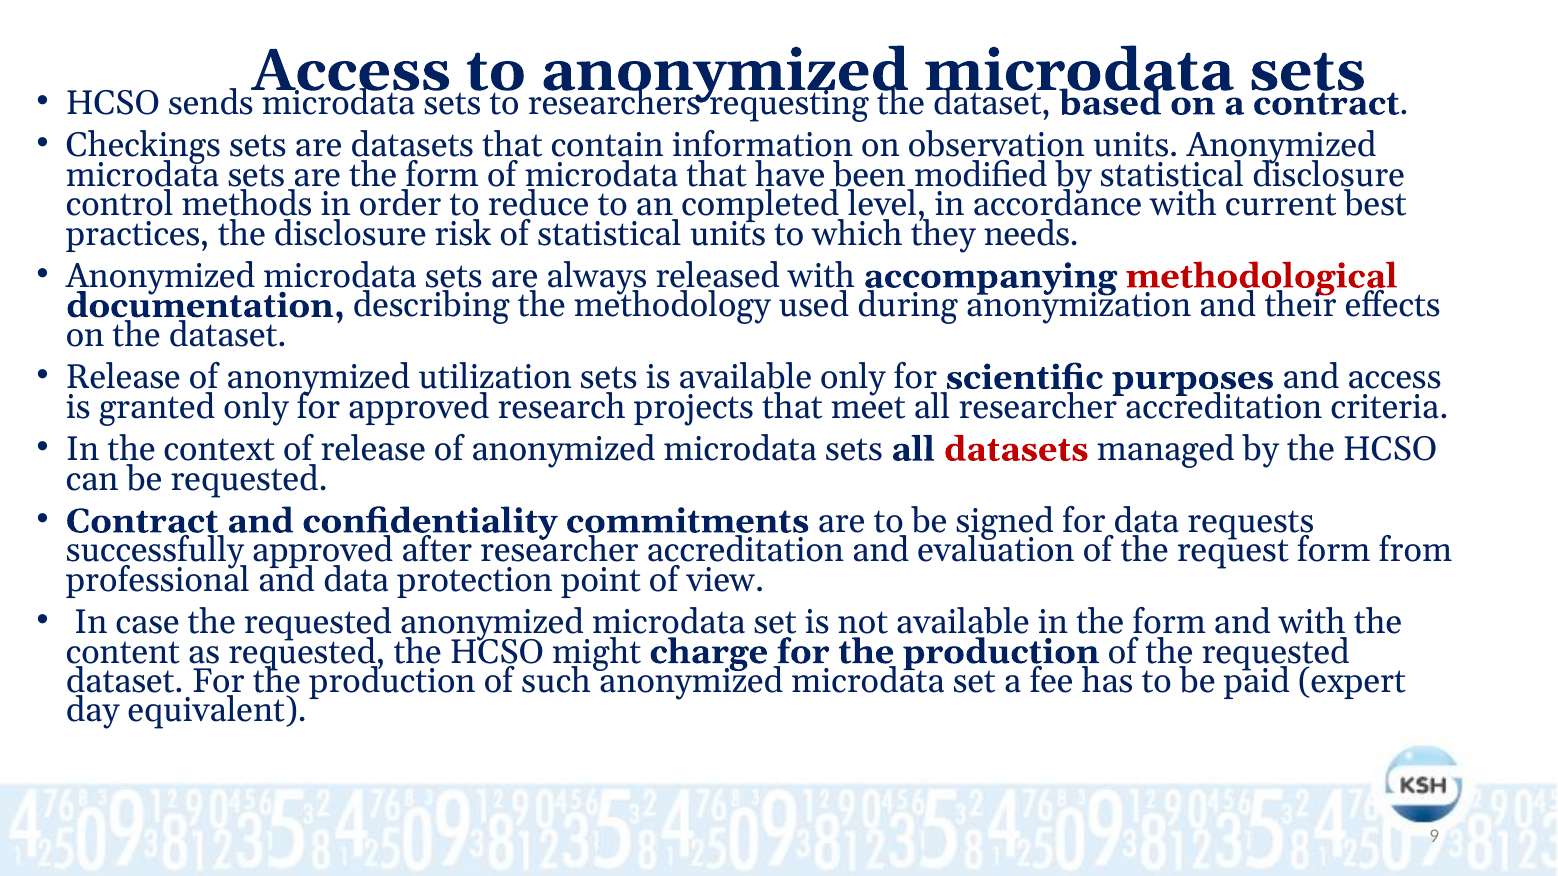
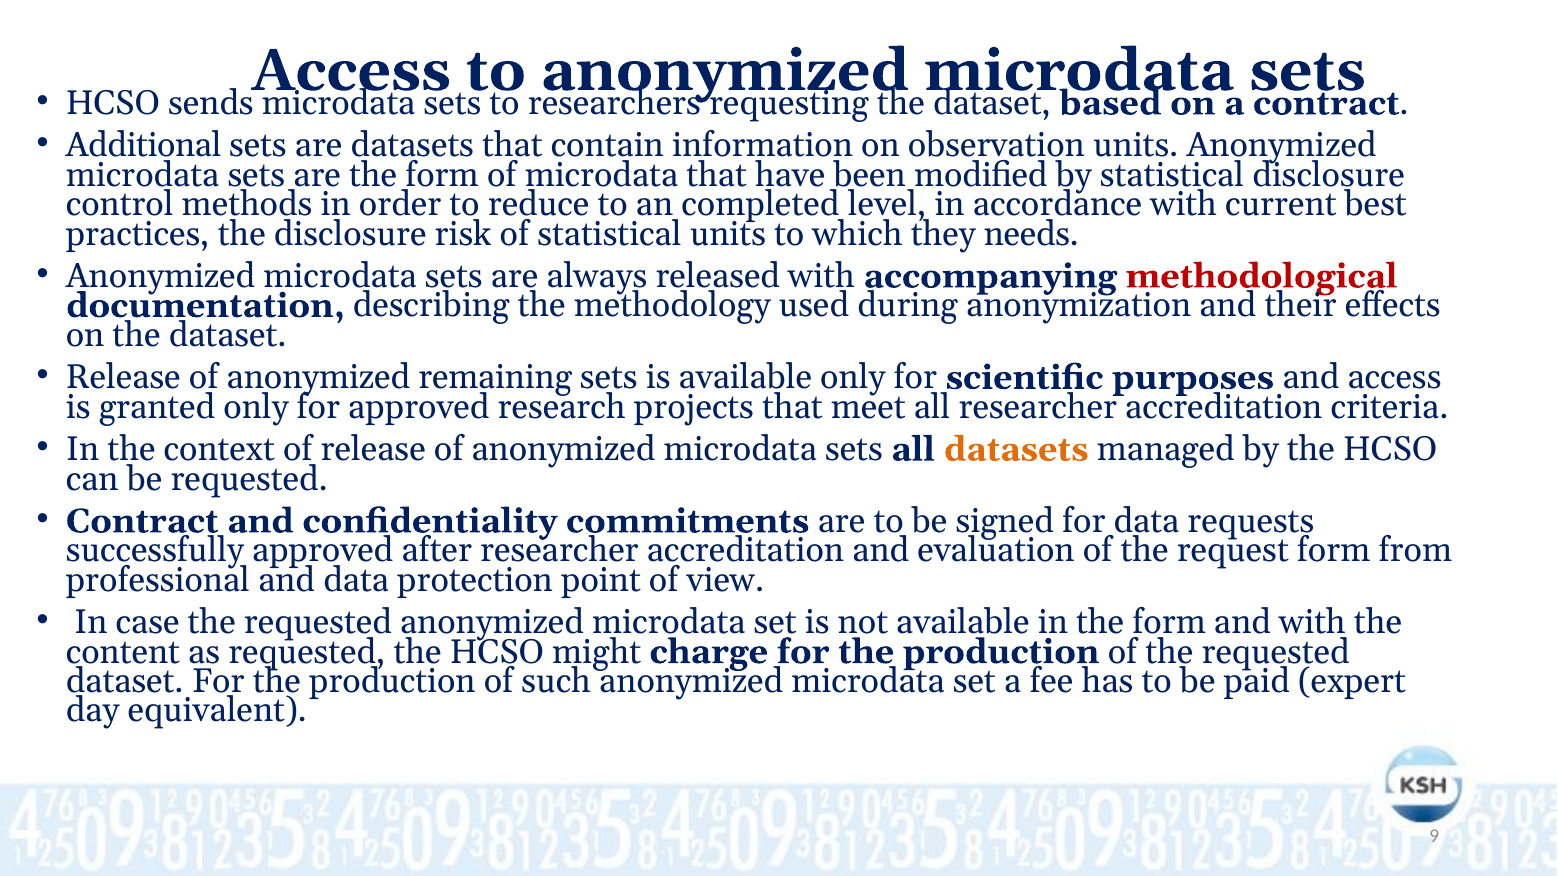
Checkings: Checkings -> Additional
utilization: utilization -> remaining
datasets at (1016, 450) colour: red -> orange
